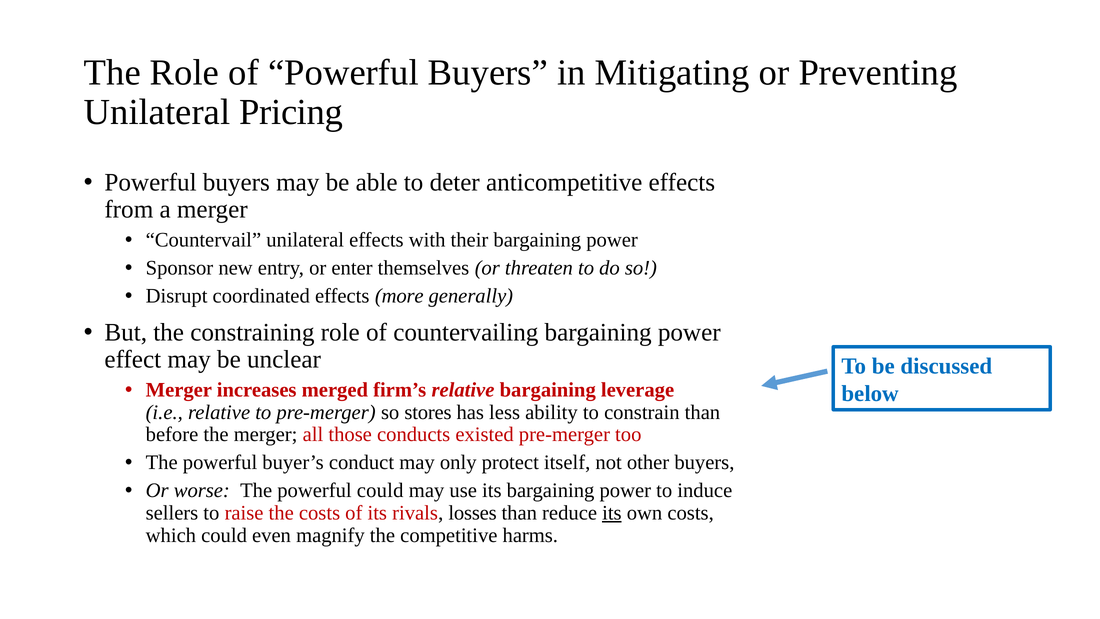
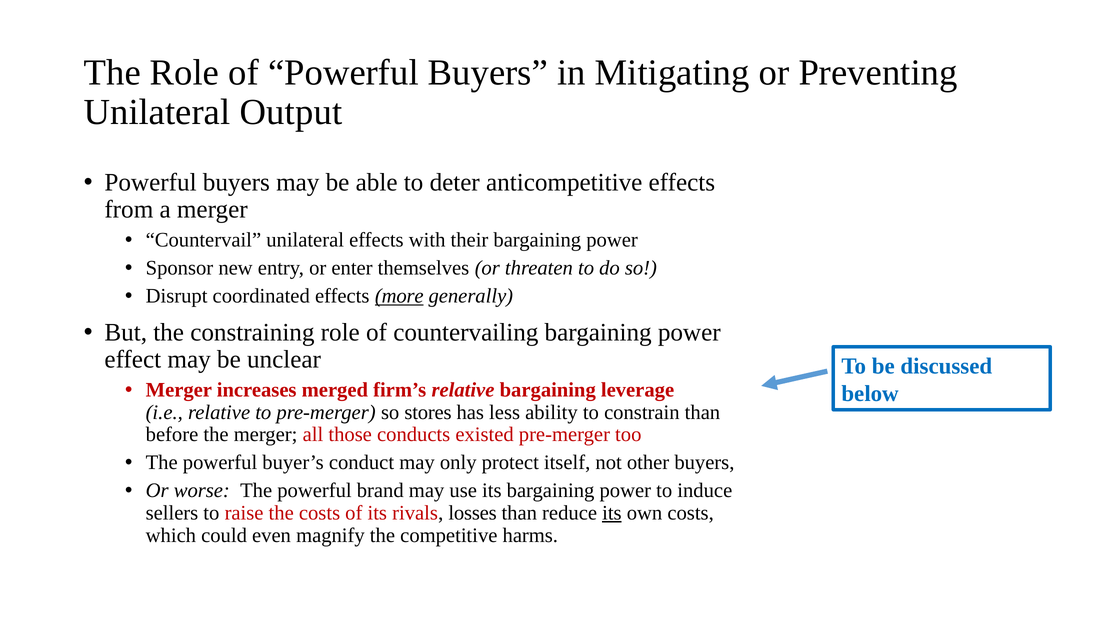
Pricing: Pricing -> Output
more underline: none -> present
powerful could: could -> brand
